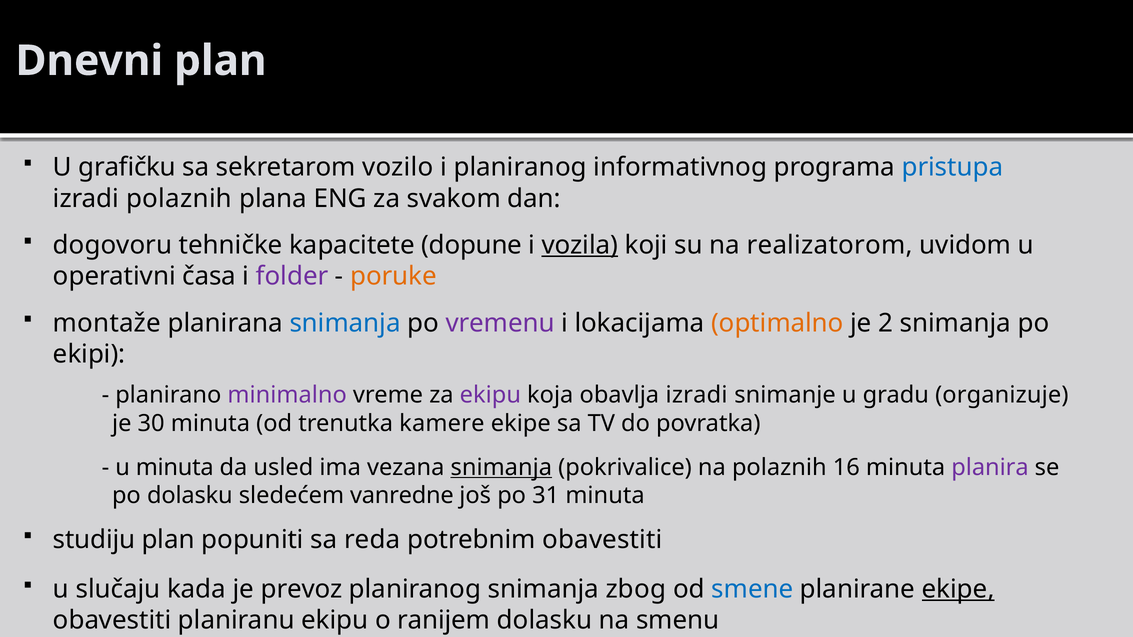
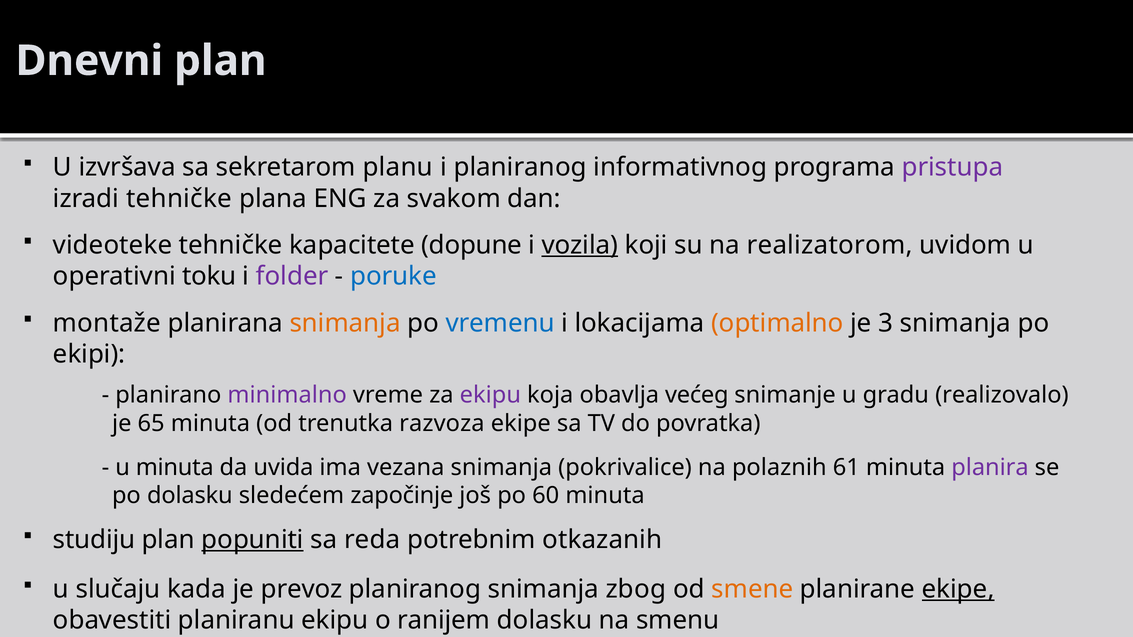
grafičku: grafičku -> izvršava
vozilo: vozilo -> planu
pristupa colour: blue -> purple
izradi polaznih: polaznih -> tehničke
dogovoru: dogovoru -> videoteke
časa: časa -> toku
poruke colour: orange -> blue
snimanja at (345, 323) colour: blue -> orange
vremenu colour: purple -> blue
2: 2 -> 3
obavlja izradi: izradi -> većeg
organizuje: organizuje -> realizovalo
30: 30 -> 65
kamere: kamere -> razvoza
usled: usled -> uvida
snimanja at (501, 468) underline: present -> none
16: 16 -> 61
vanredne: vanredne -> započinje
31: 31 -> 60
popuniti underline: none -> present
potrebnim obavestiti: obavestiti -> otkazanih
smene colour: blue -> orange
